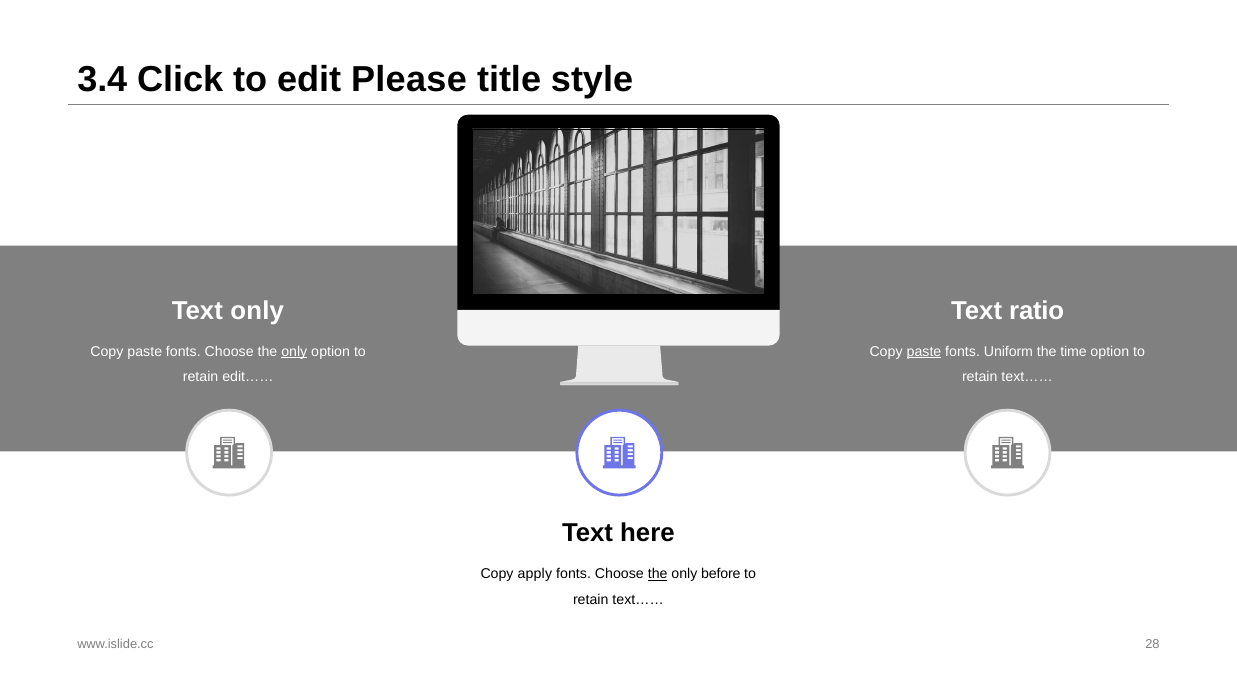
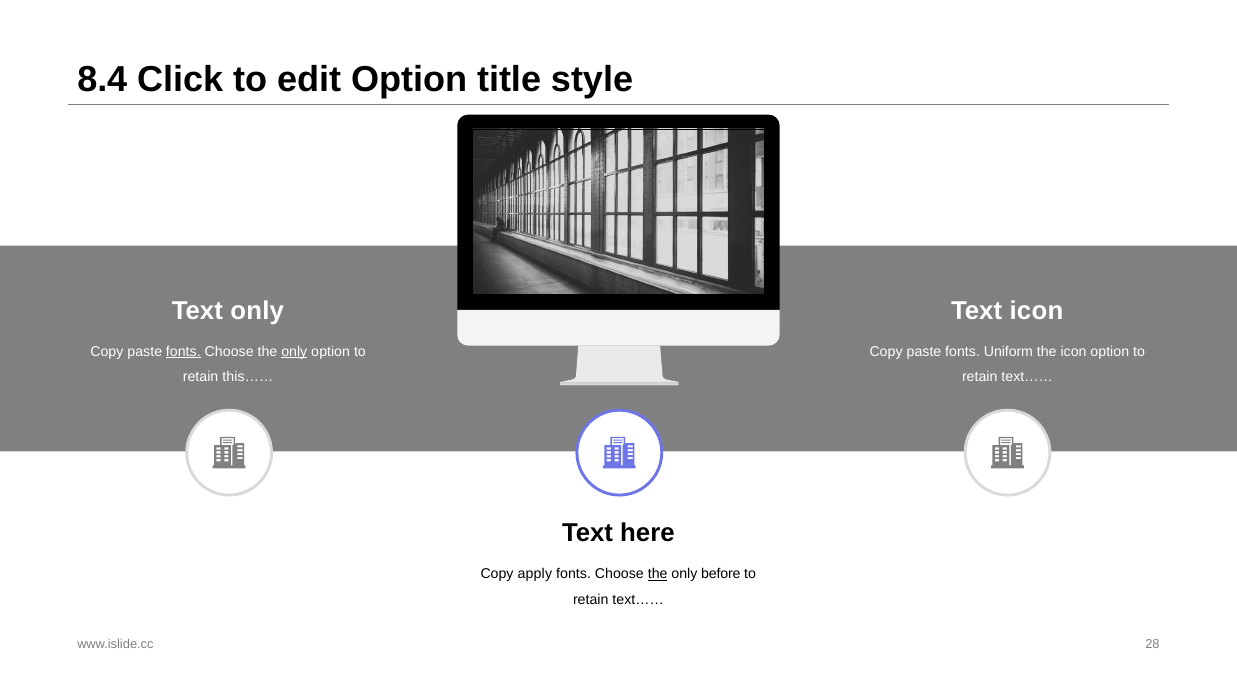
3.4: 3.4 -> 8.4
edit Please: Please -> Option
Text ratio: ratio -> icon
fonts at (183, 352) underline: none -> present
paste at (924, 352) underline: present -> none
the time: time -> icon
edit……: edit…… -> this……
